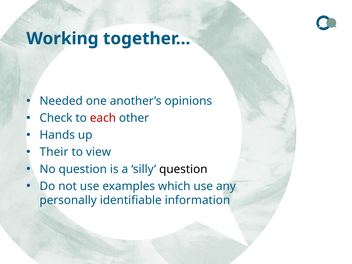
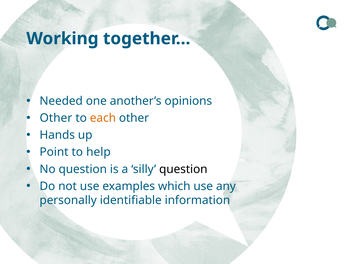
Check at (56, 118): Check -> Other
each colour: red -> orange
Their: Their -> Point
view: view -> help
